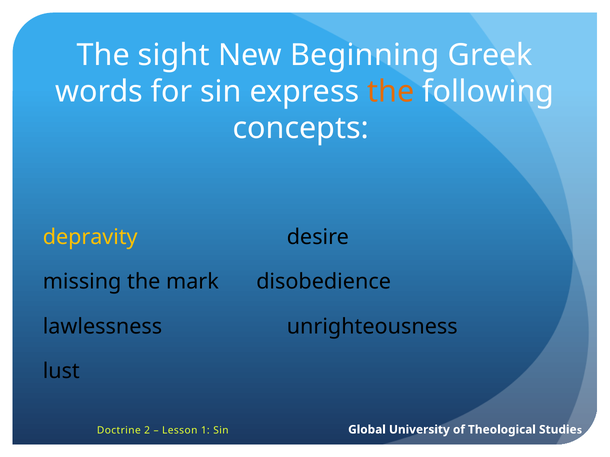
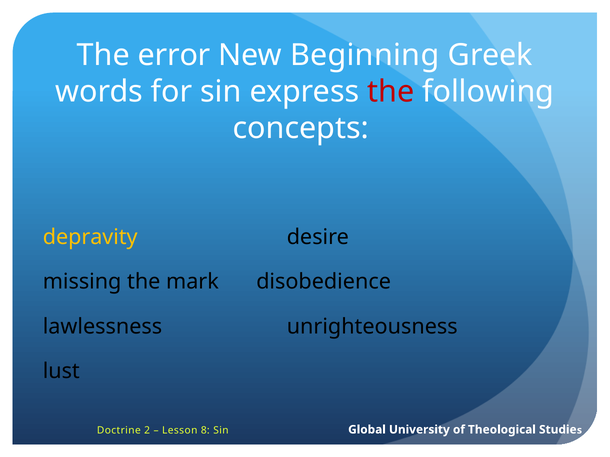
sight: sight -> error
the at (391, 92) colour: orange -> red
1: 1 -> 8
